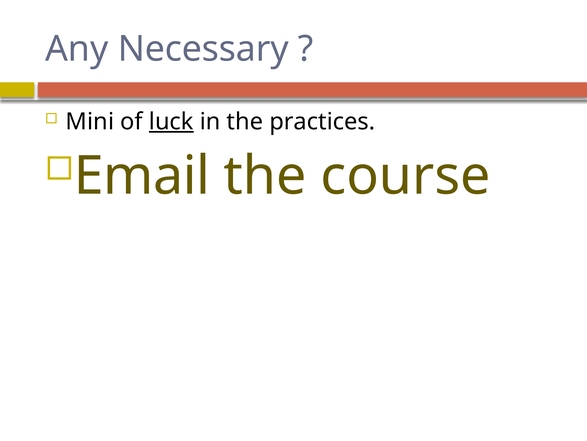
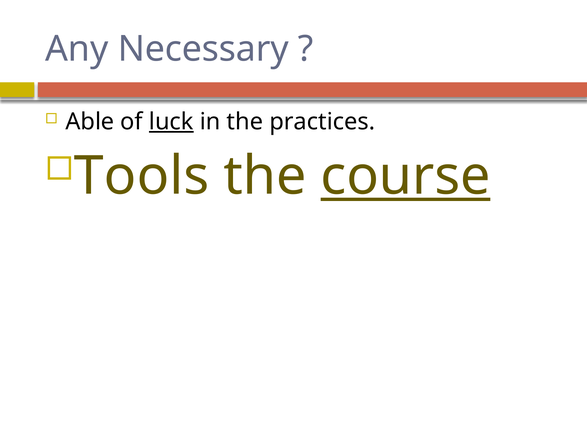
Mini: Mini -> Able
Email: Email -> Tools
course underline: none -> present
